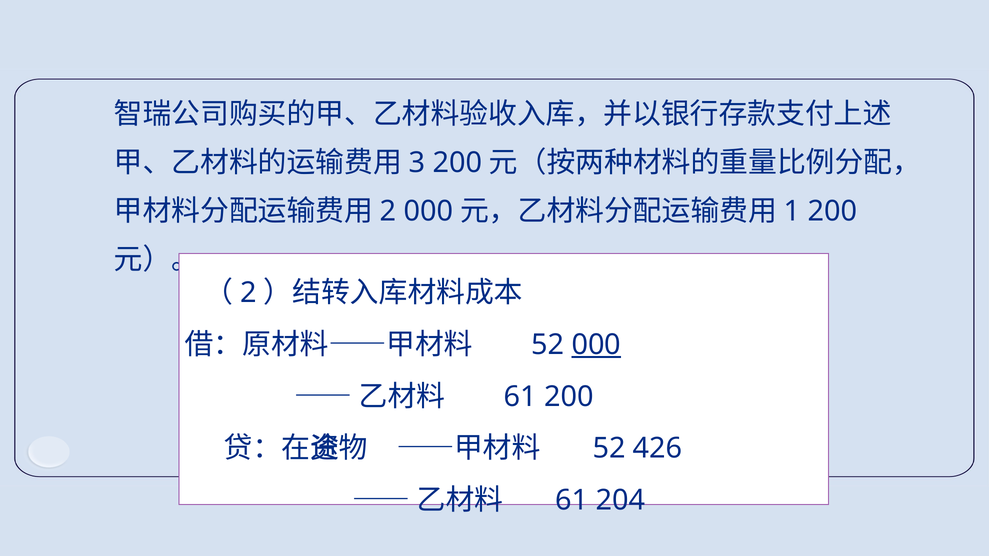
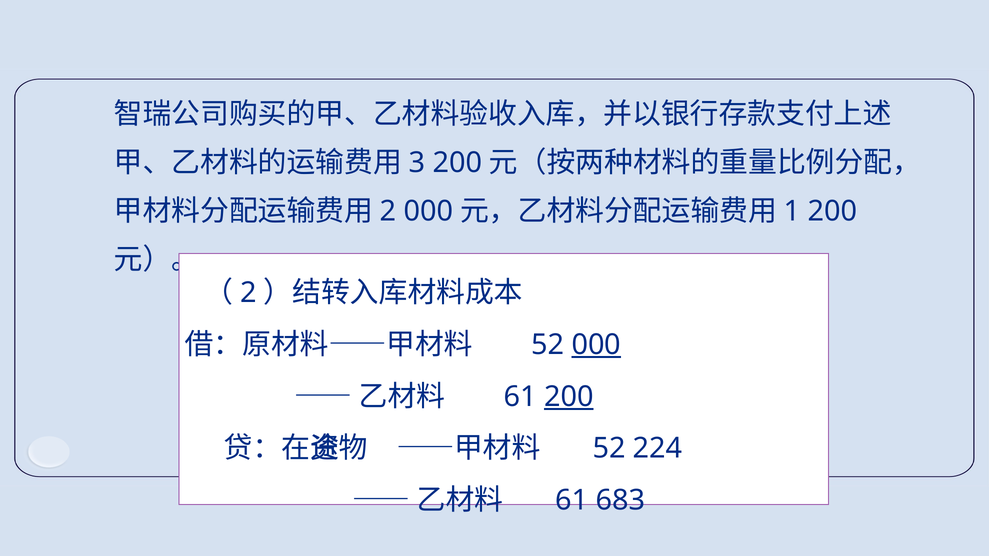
200 at (569, 397) underline: none -> present
426: 426 -> 224
204: 204 -> 683
